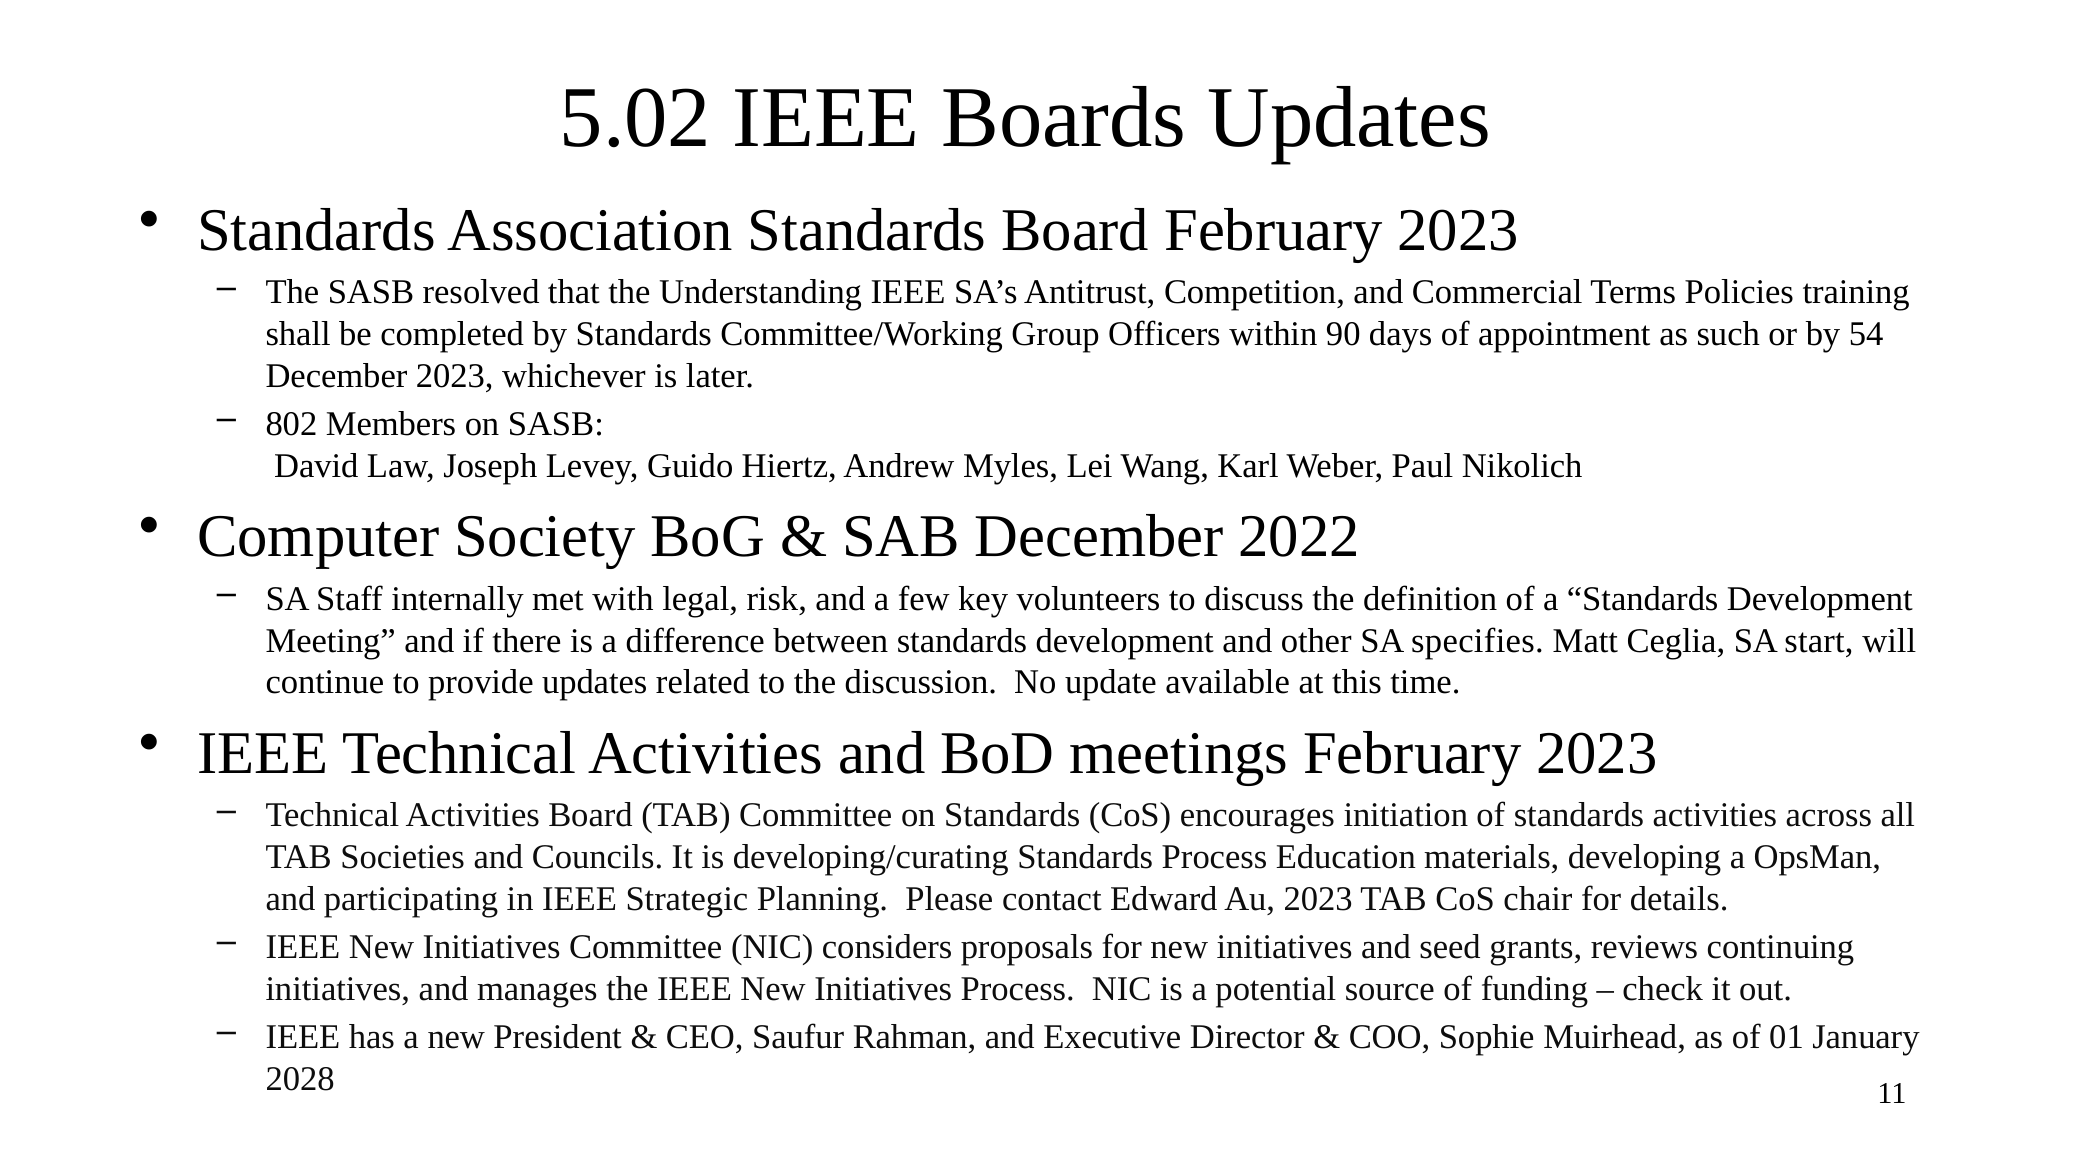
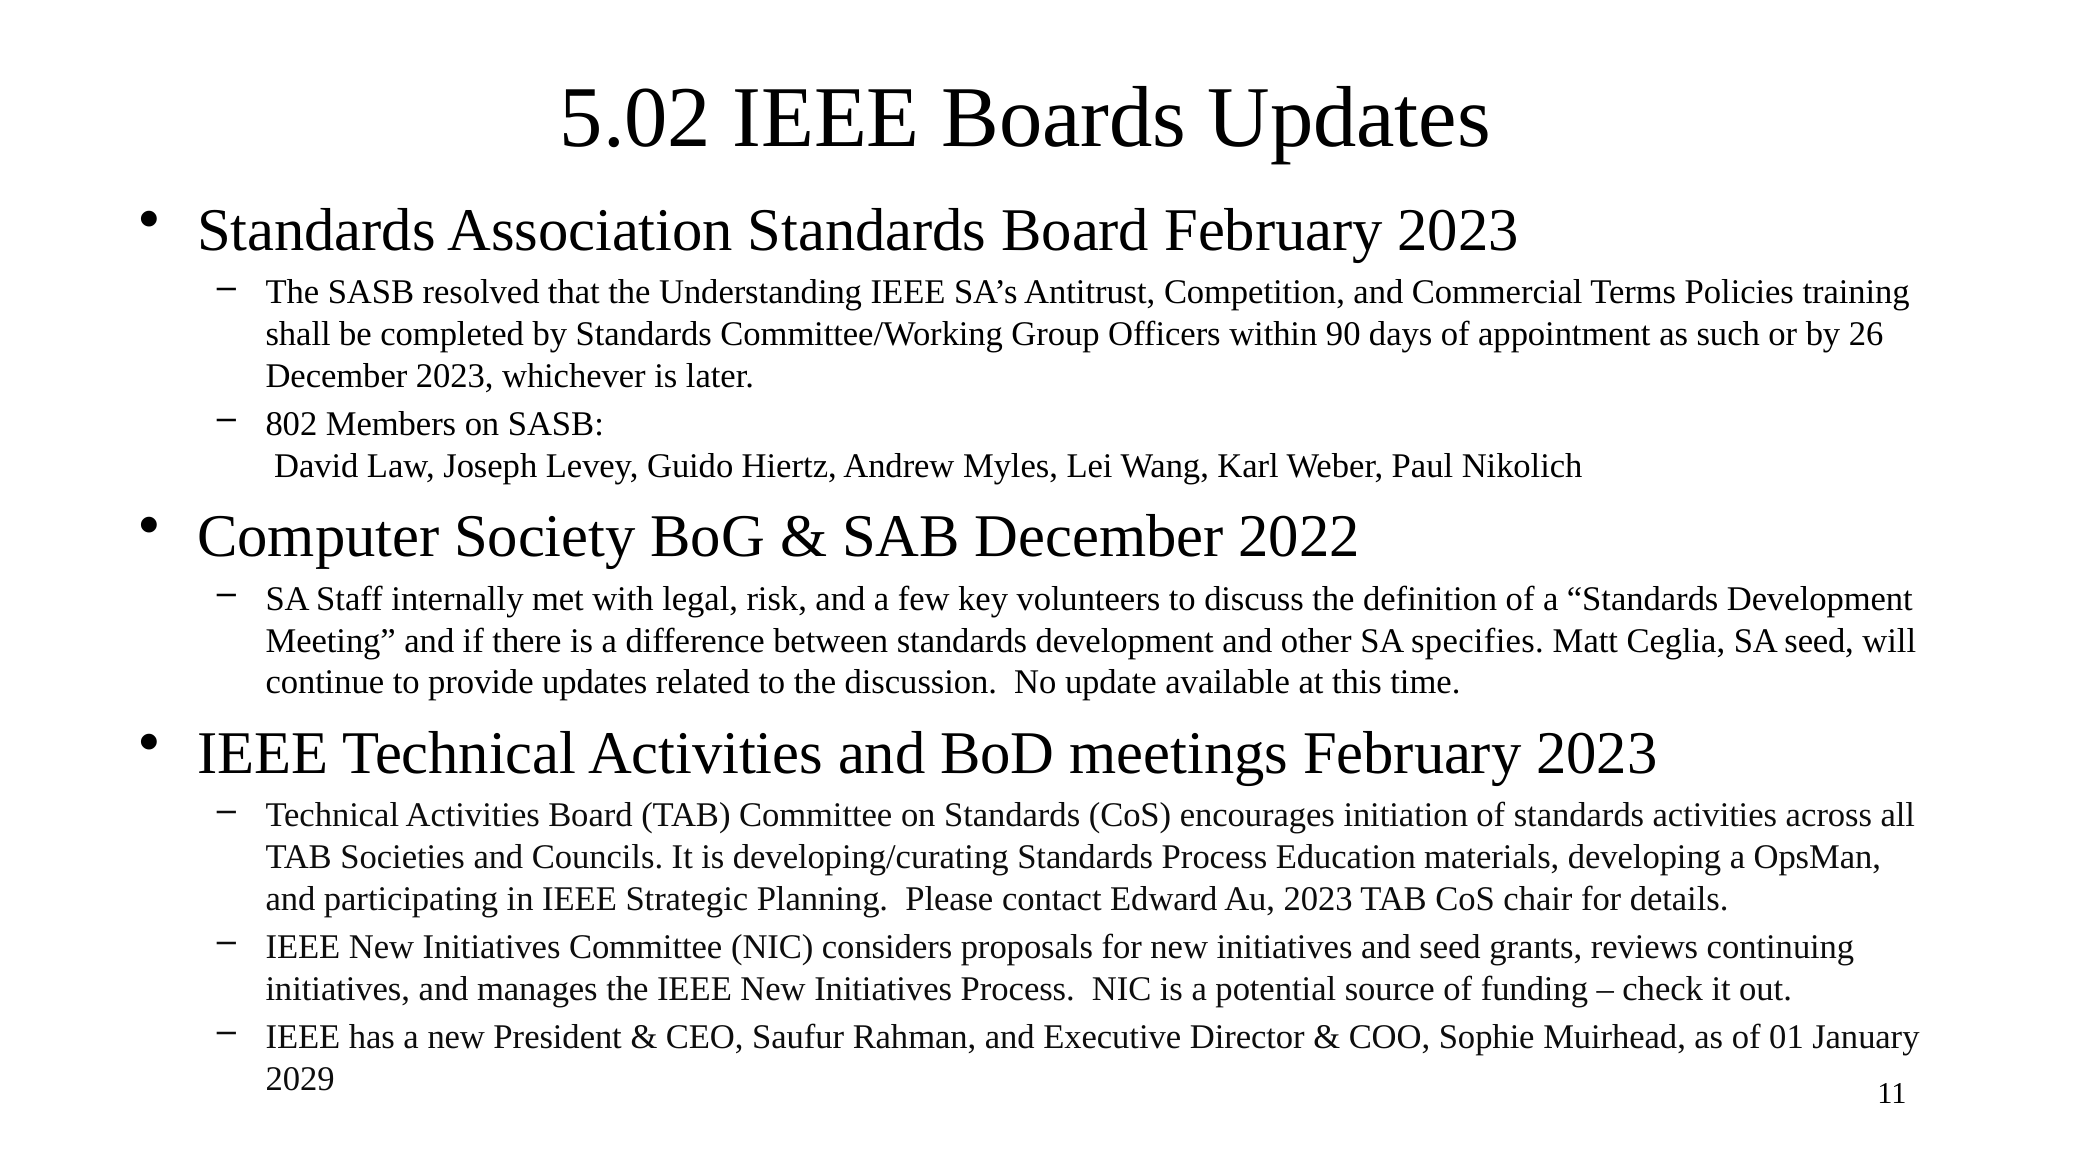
54: 54 -> 26
SA start: start -> seed
2028: 2028 -> 2029
